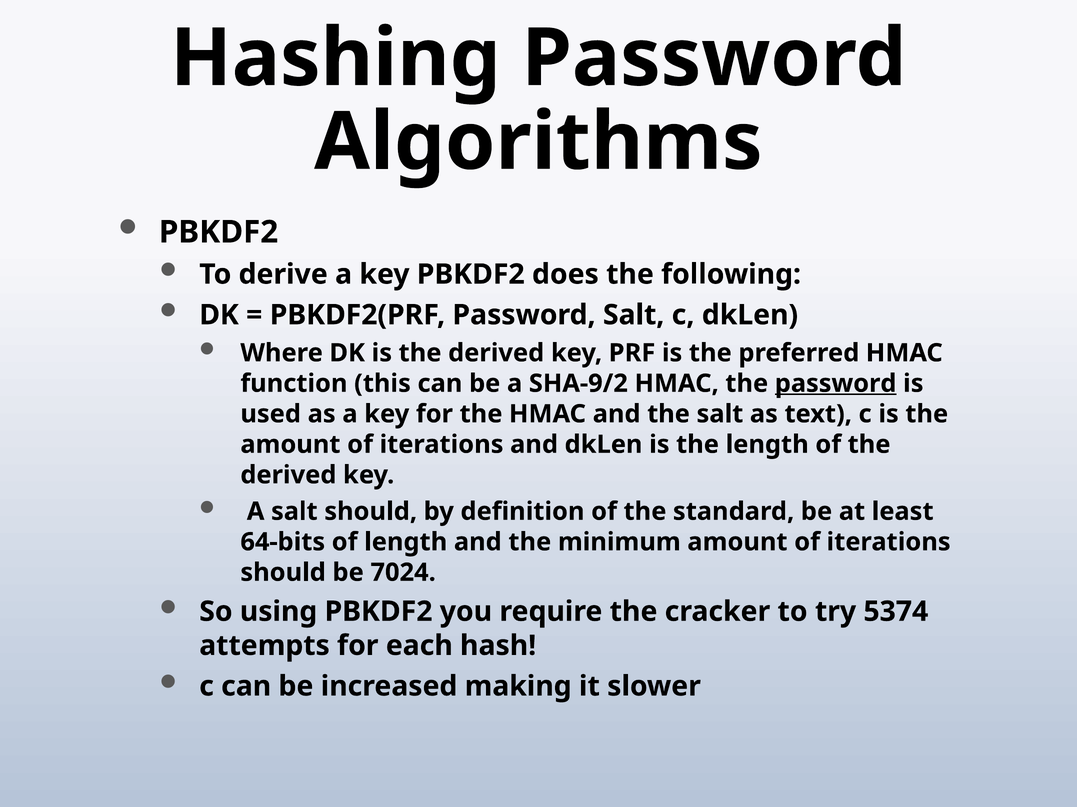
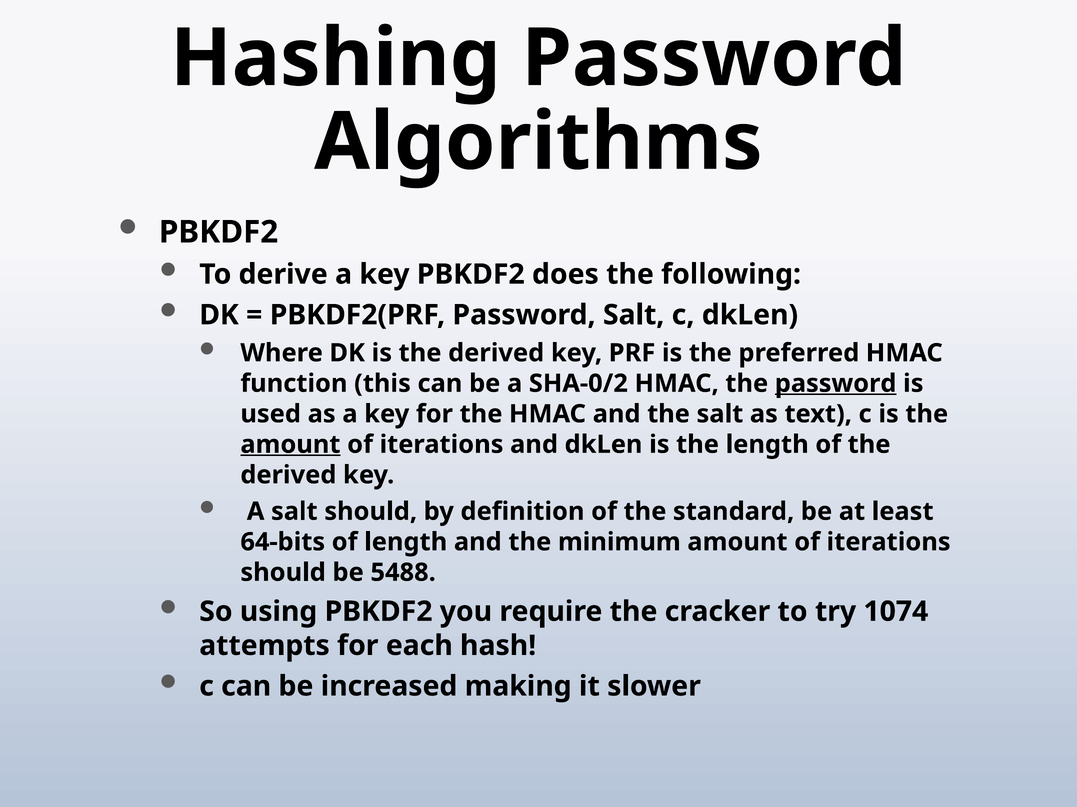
SHA-9/2: SHA-9/2 -> SHA-0/2
amount at (290, 445) underline: none -> present
7024: 7024 -> 5488
5374: 5374 -> 1074
